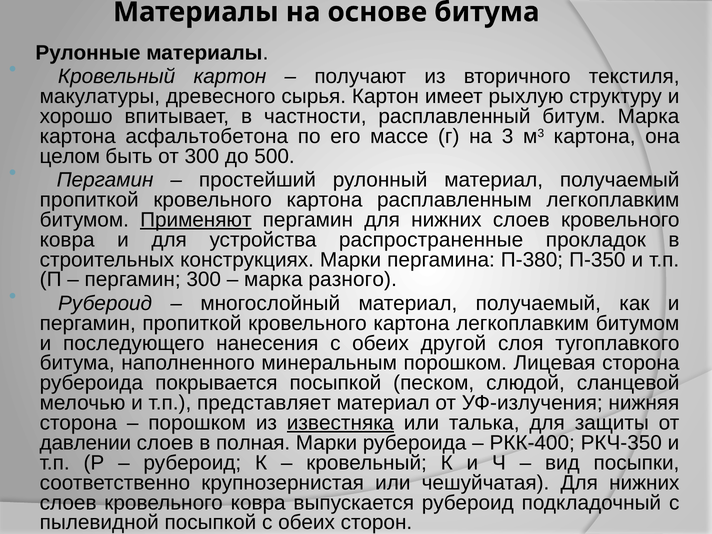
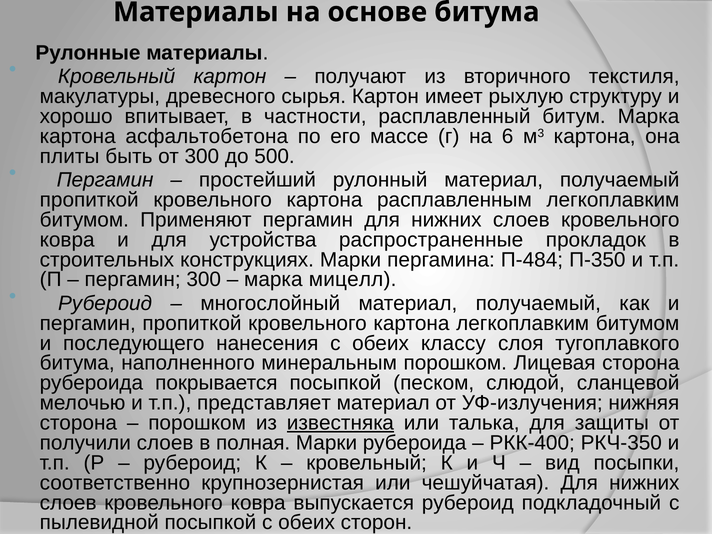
3: 3 -> 6
целом: целом -> плиты
Применяют underline: present -> none
П-380: П-380 -> П-484
разного: разного -> мицелл
другой: другой -> классу
давлении: давлении -> получили
